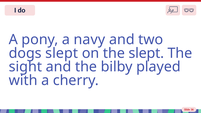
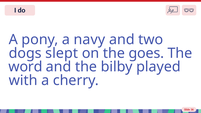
the slept: slept -> goes
sight: sight -> word
